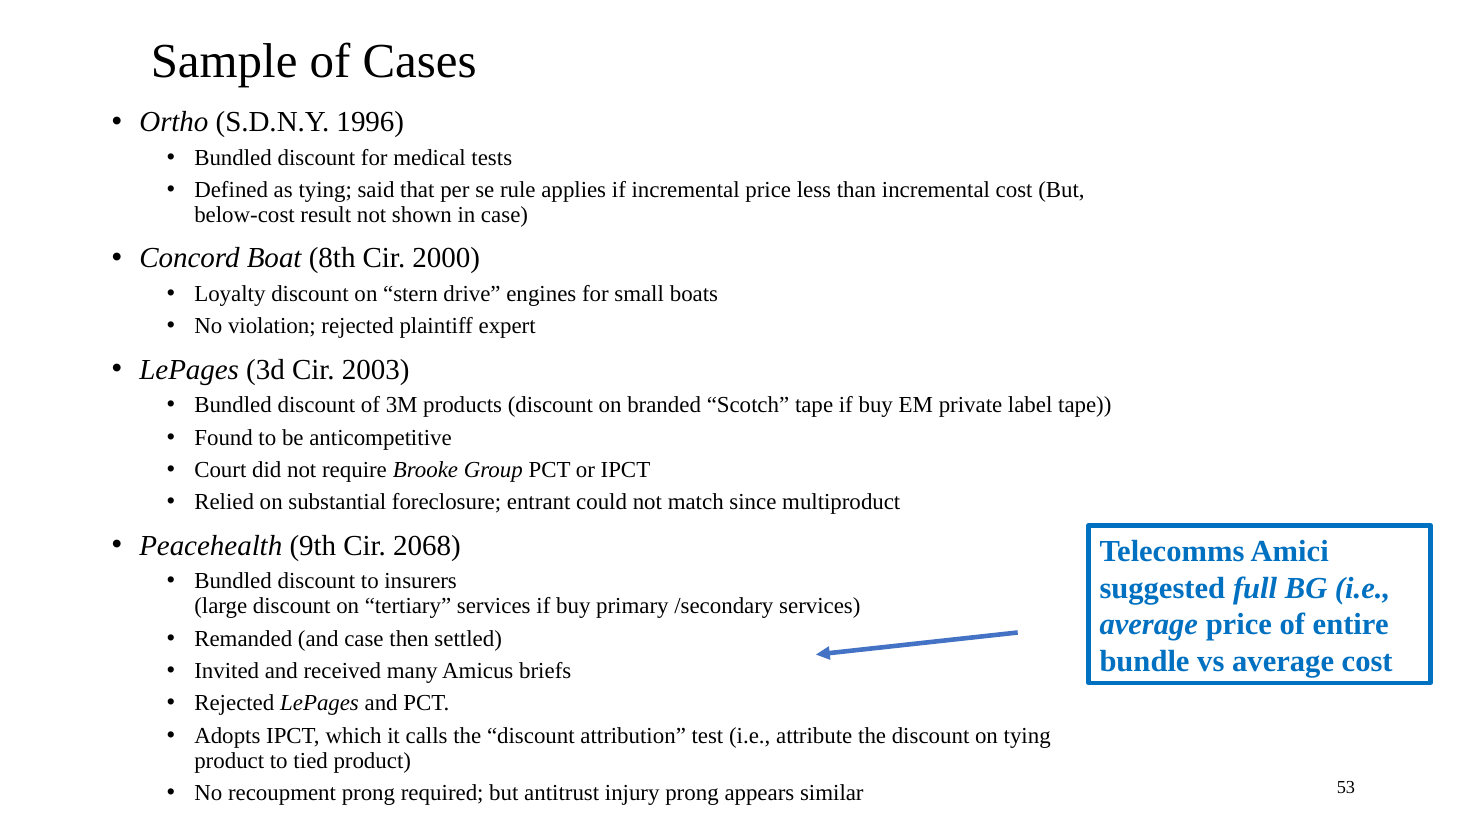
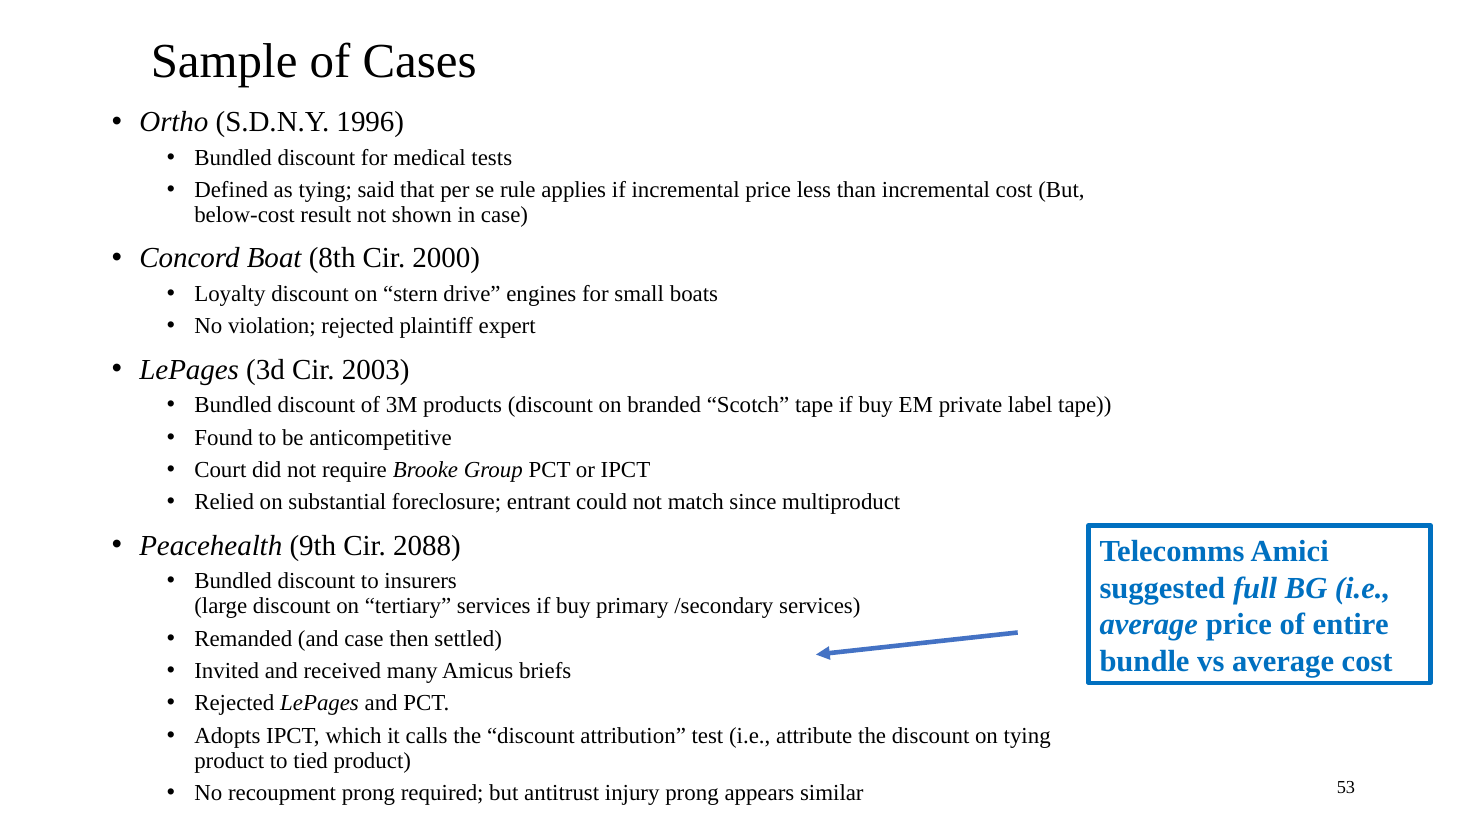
2068: 2068 -> 2088
